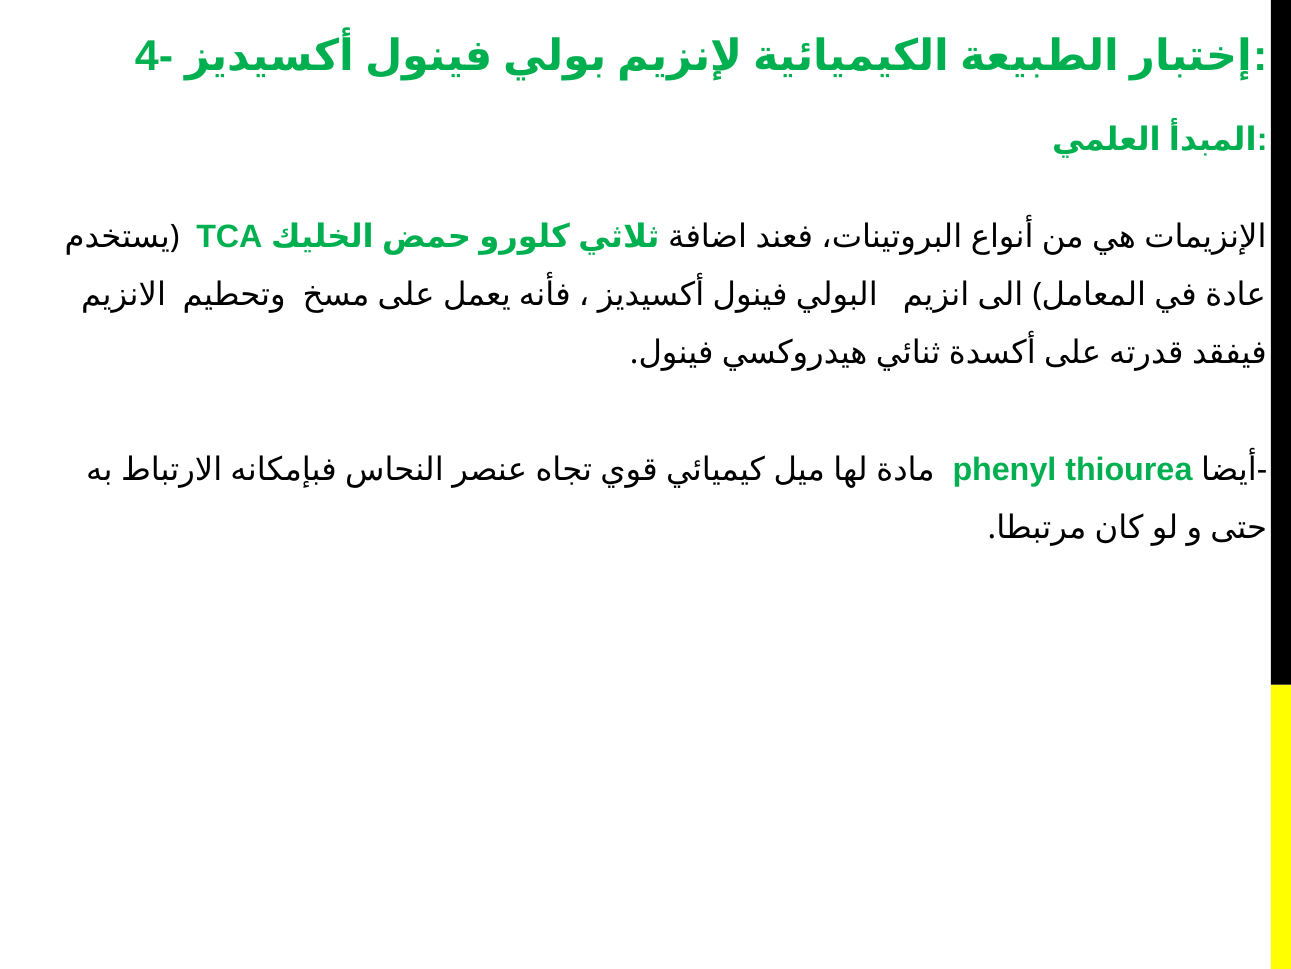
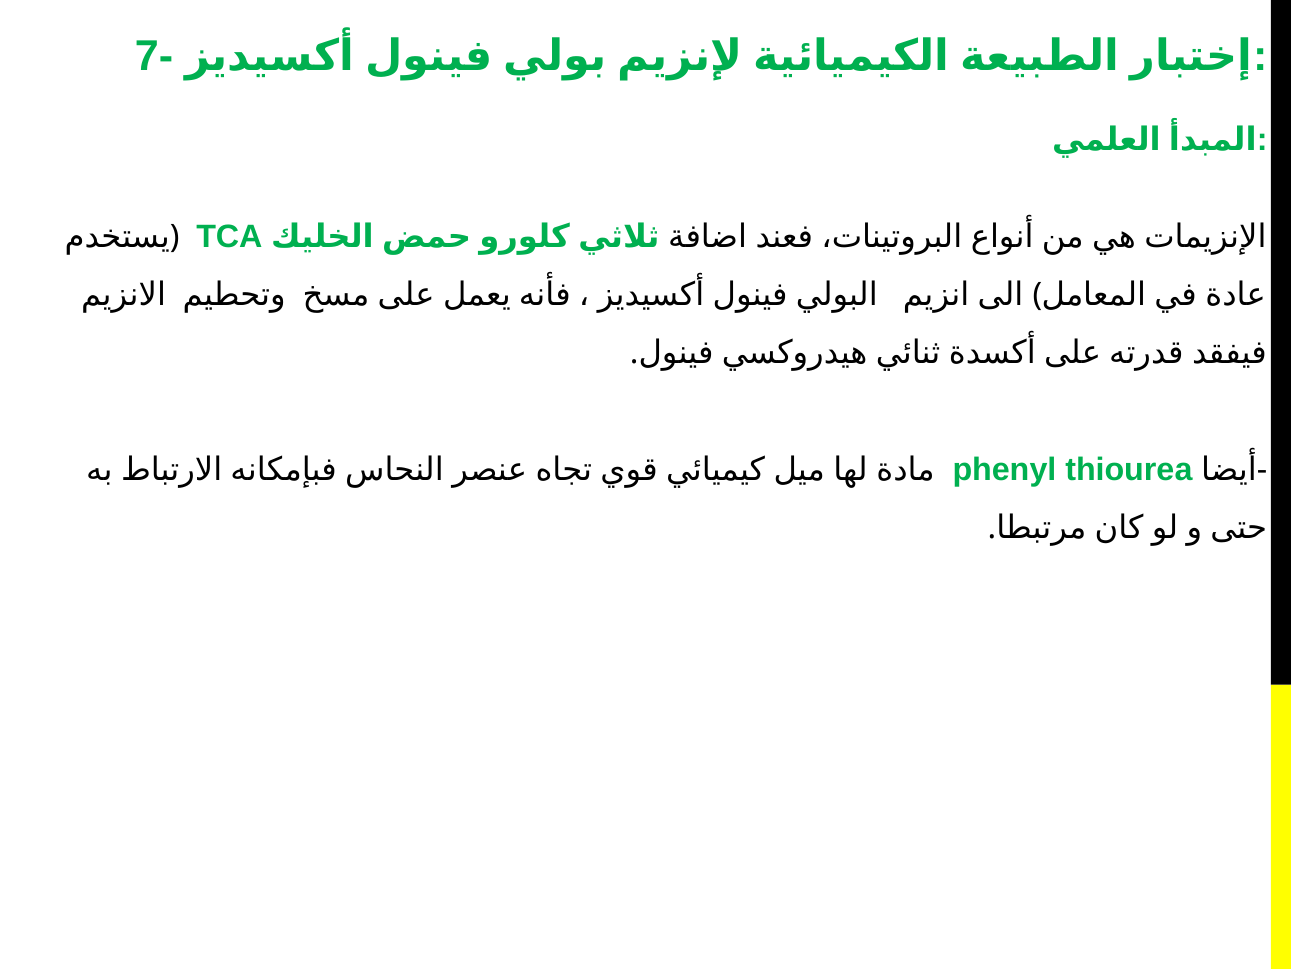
4-: 4- -> 7-
